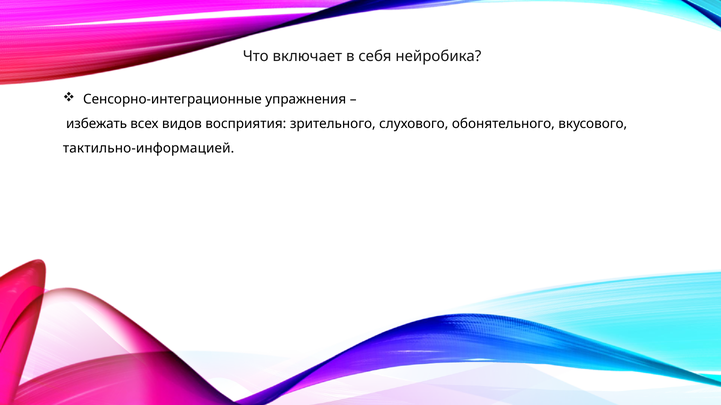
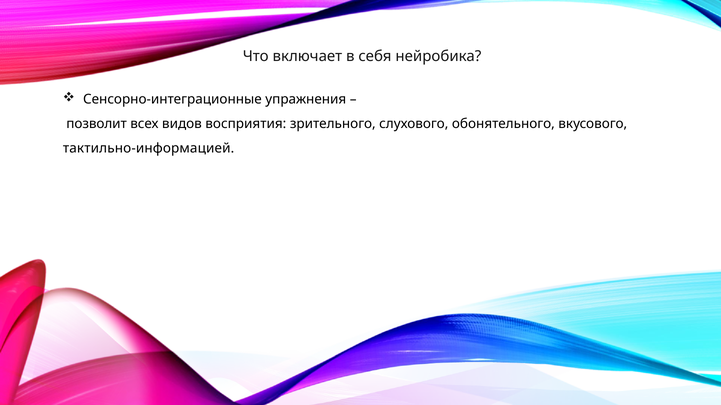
избежать: избежать -> позволит
